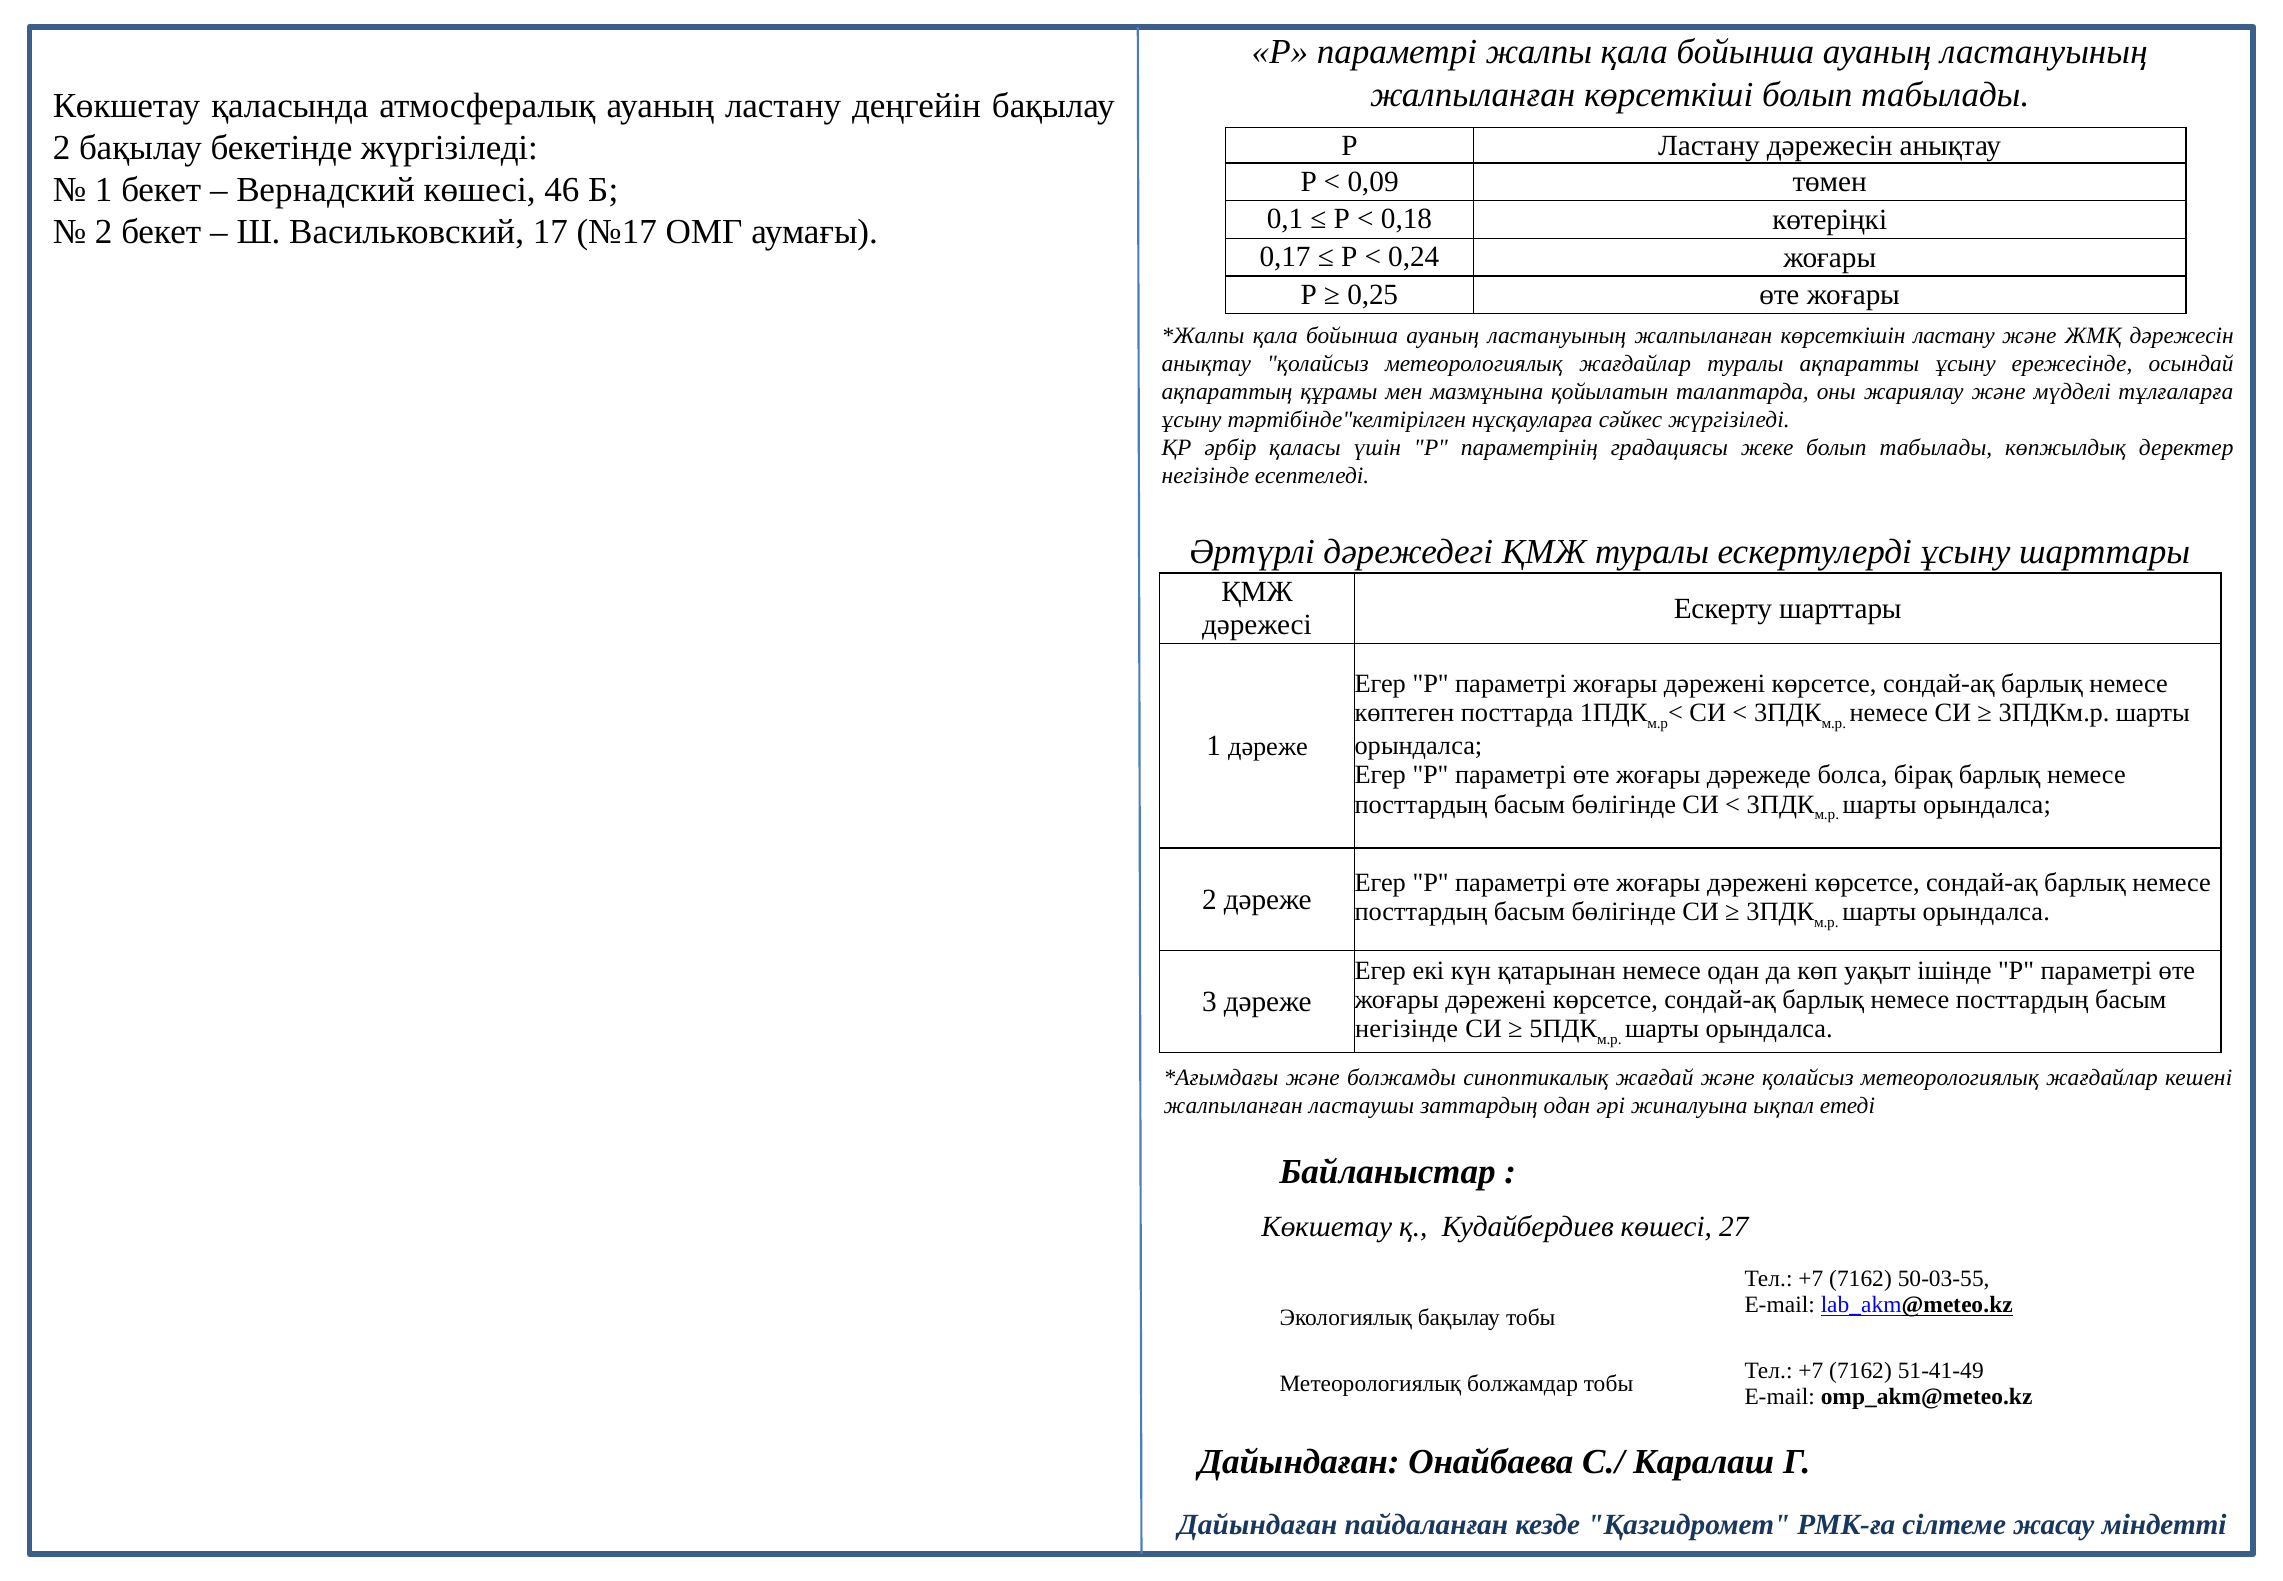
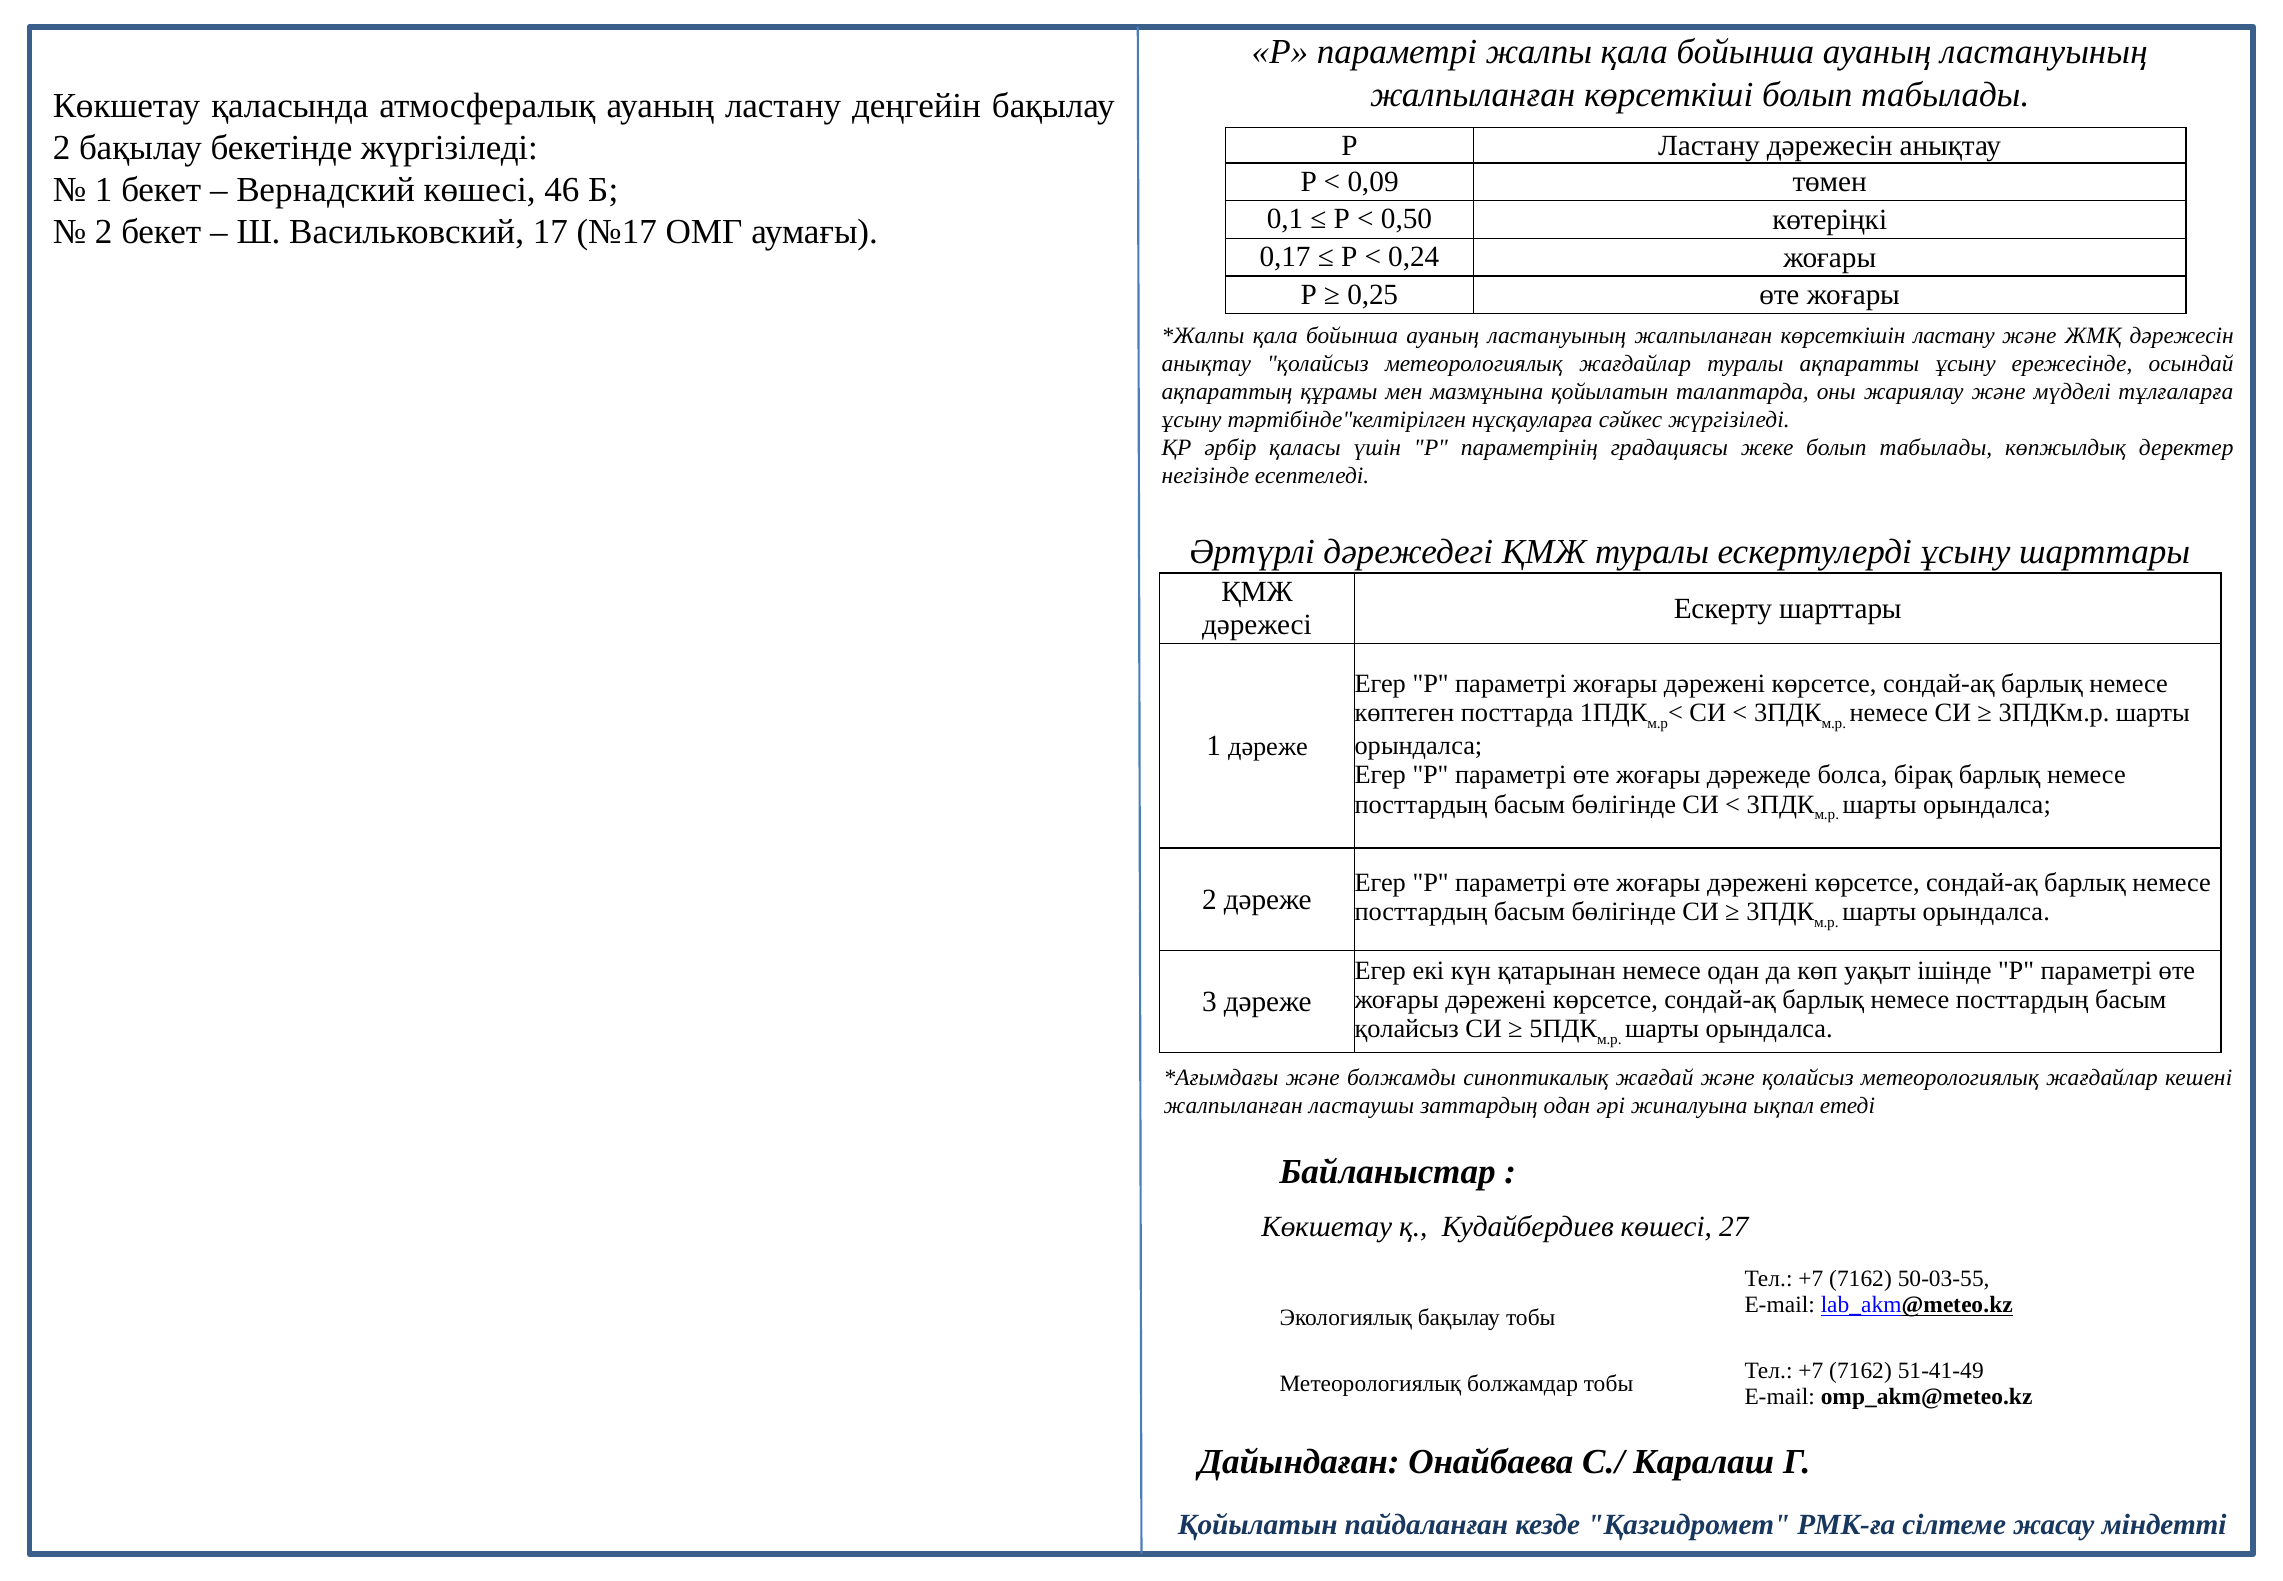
0,18: 0,18 -> 0,50
негізінде at (1407, 1029): негізінде -> қолайсыз
Дайындаған at (1258, 1525): Дайындаған -> Қойылатын
